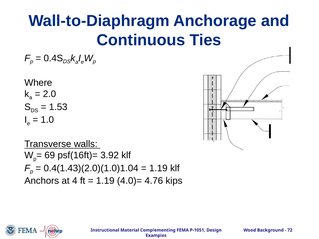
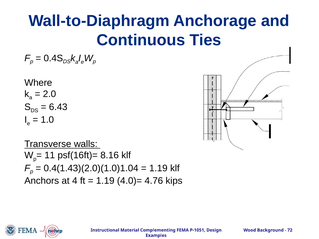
1.53: 1.53 -> 6.43
69: 69 -> 11
3.92: 3.92 -> 8.16
